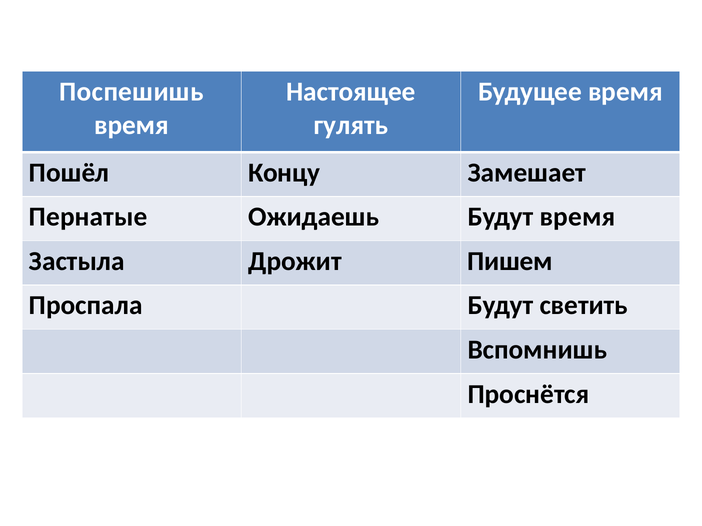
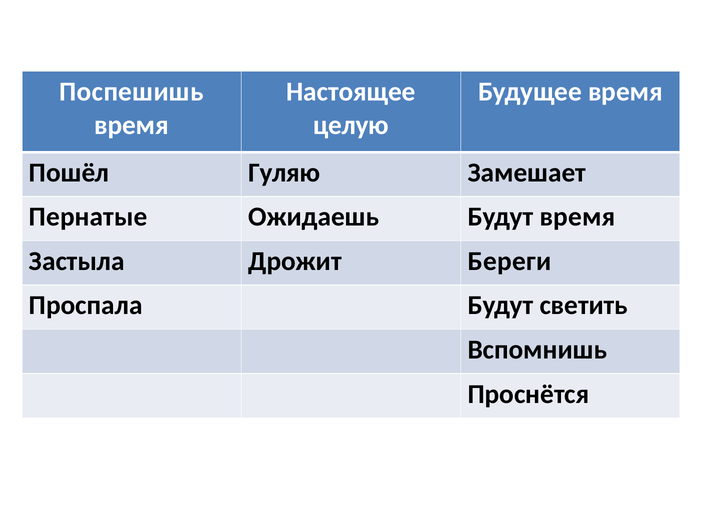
гулять: гулять -> целую
Концу: Концу -> Гуляю
Пишем: Пишем -> Береги
